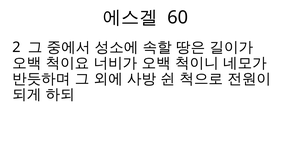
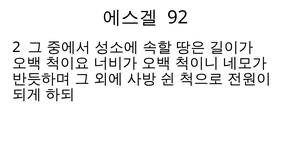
60: 60 -> 92
